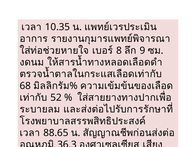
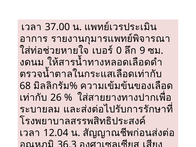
10.35: 10.35 -> 37.00
8: 8 -> 0
52: 52 -> 26
88.65: 88.65 -> 12.04
